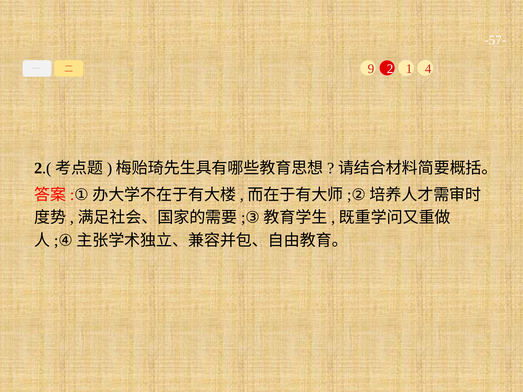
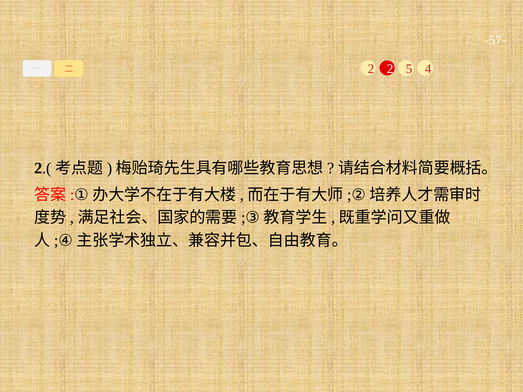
9 at (371, 69): 9 -> 2
1: 1 -> 5
